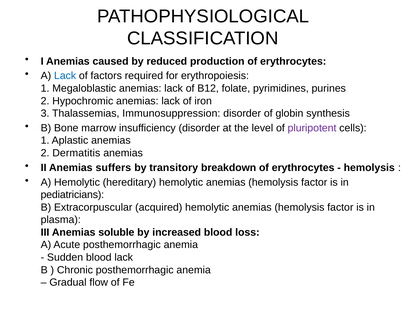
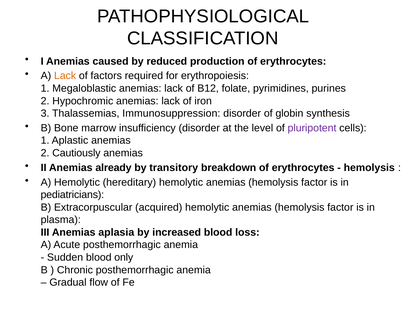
Lack at (65, 76) colour: blue -> orange
Dermatitis: Dermatitis -> Cautiously
suffers: suffers -> already
soluble: soluble -> aplasia
blood lack: lack -> only
